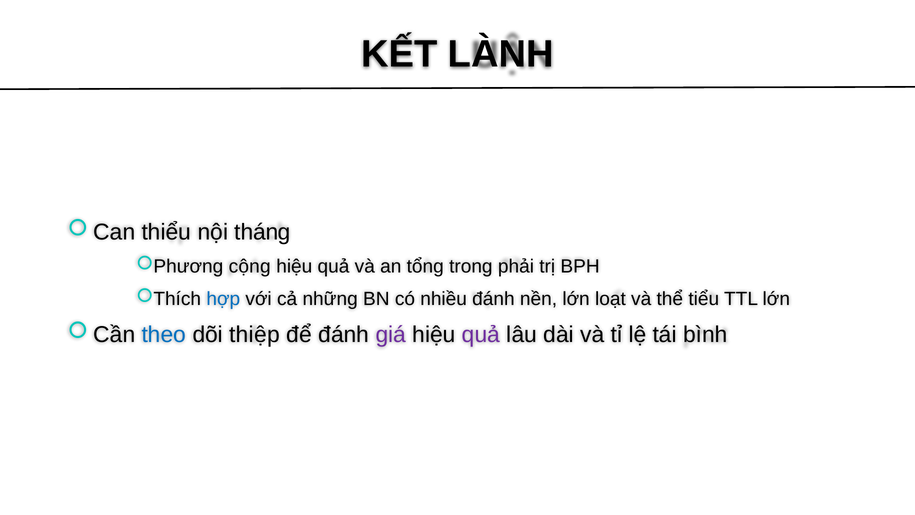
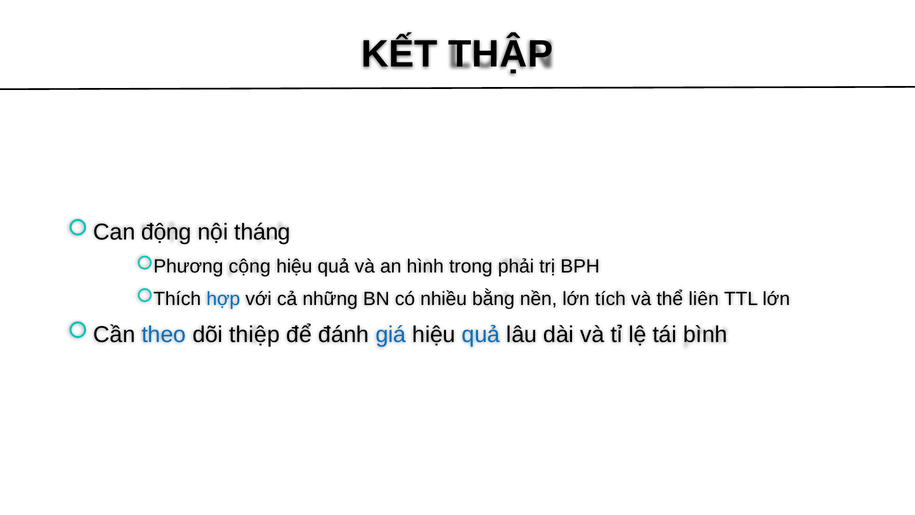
LÀNH: LÀNH -> THẬP
thiểu: thiểu -> động
tổng: tổng -> hình
nhiều đánh: đánh -> bằng
loạt: loạt -> tích
tiểu: tiểu -> liên
giá colour: purple -> blue
quả at (481, 334) colour: purple -> blue
